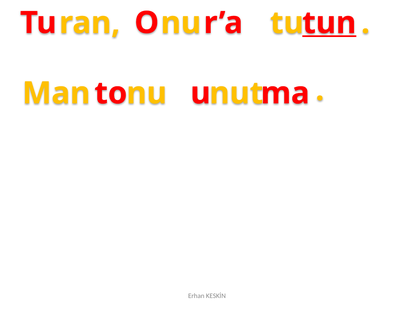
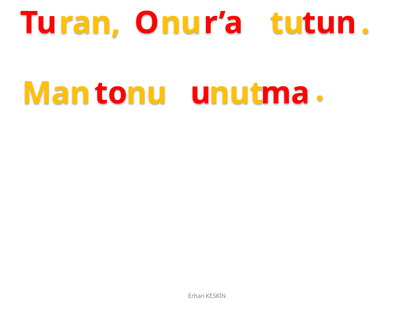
tun underline: present -> none
